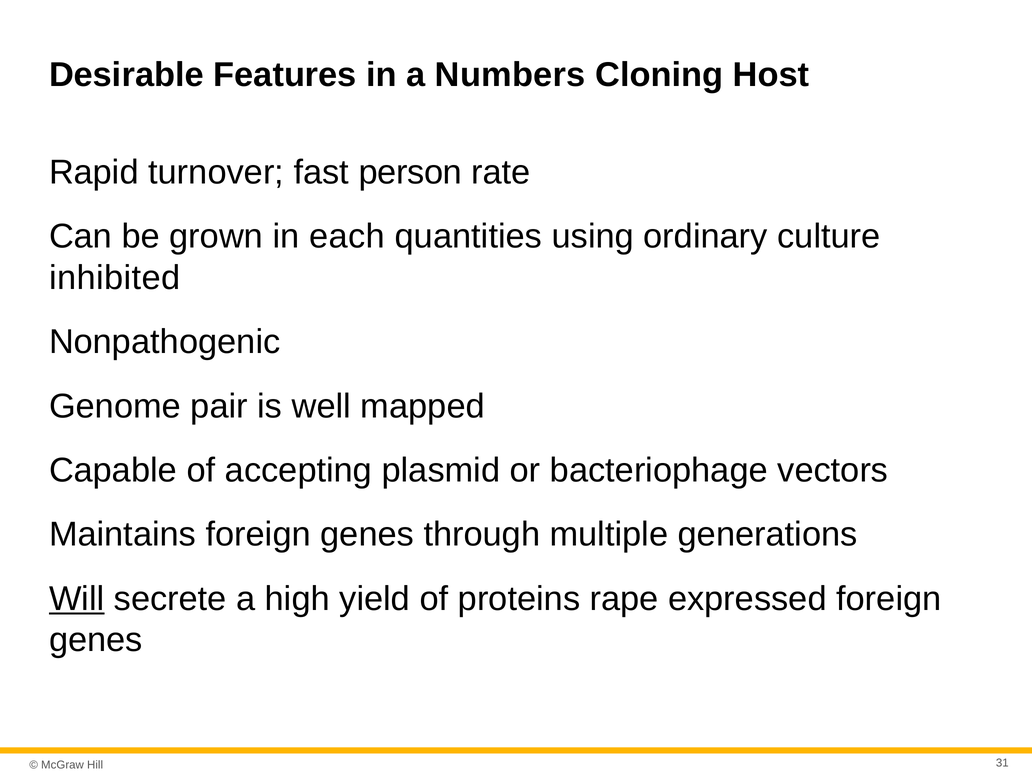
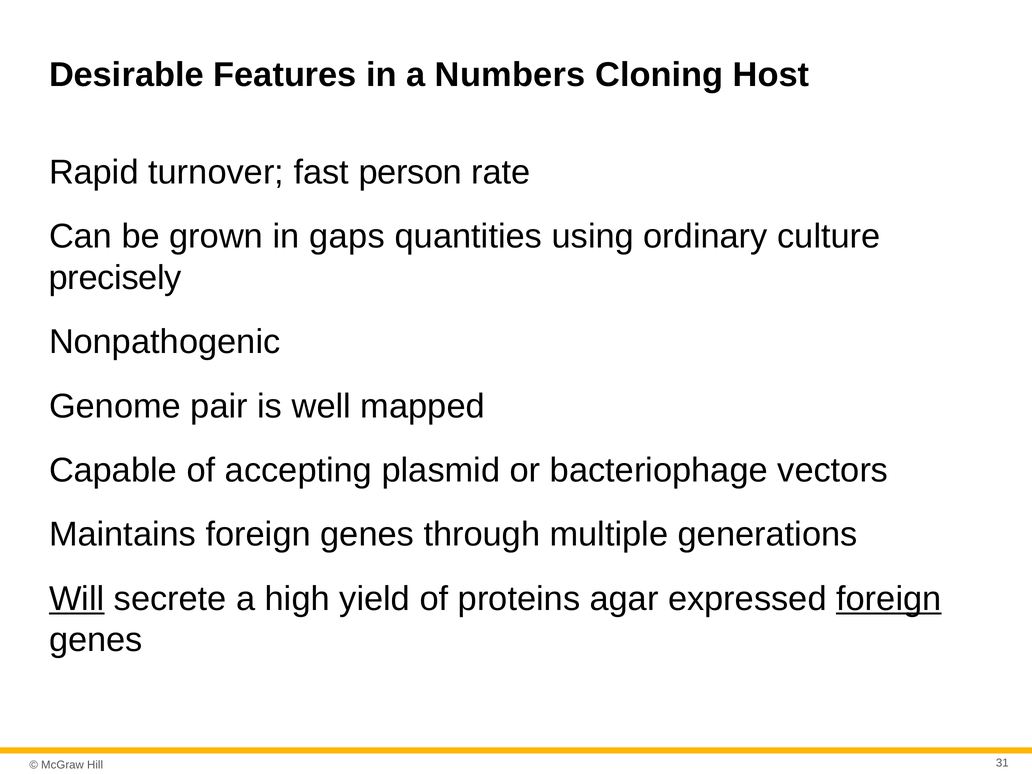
each: each -> gaps
inhibited: inhibited -> precisely
rape: rape -> agar
foreign at (889, 599) underline: none -> present
